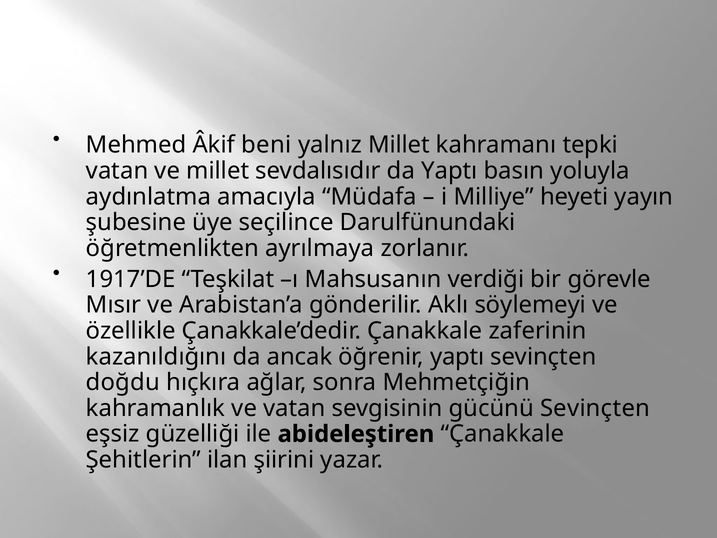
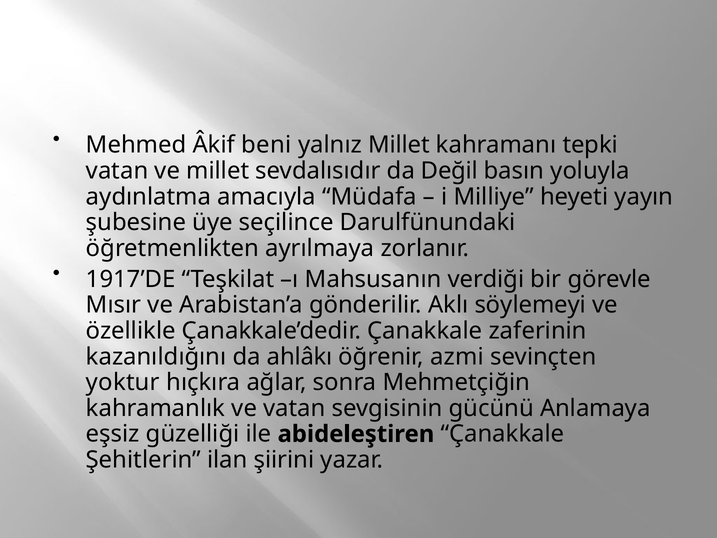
da Yaptı: Yaptı -> Değil
ancak: ancak -> ahlâkı
öğrenir yaptı: yaptı -> azmi
doğdu: doğdu -> yoktur
gücünü Sevinçten: Sevinçten -> Anlamaya
